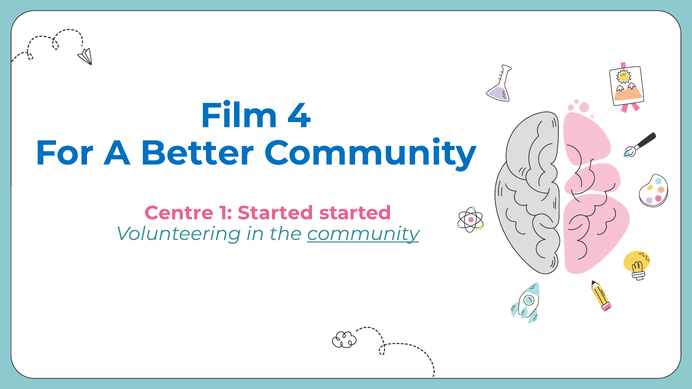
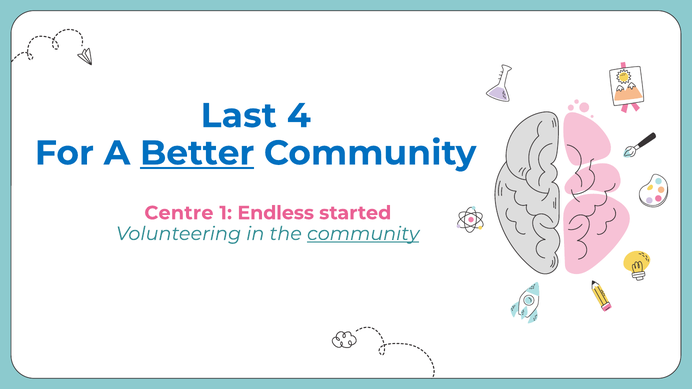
Film: Film -> Last
Better underline: none -> present
1 Started: Started -> Endless
